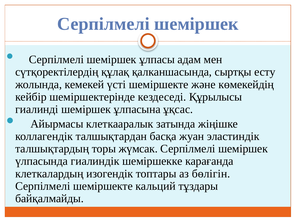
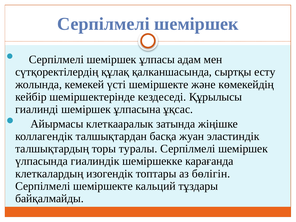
жүмсак: жүмсак -> туралы
